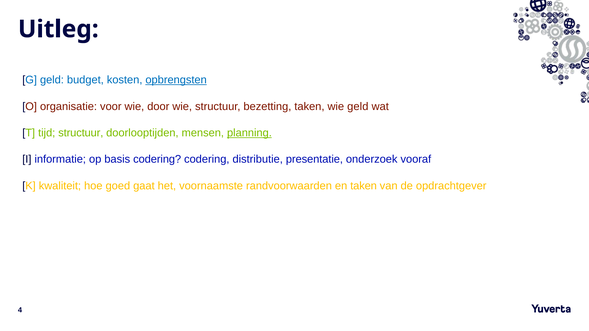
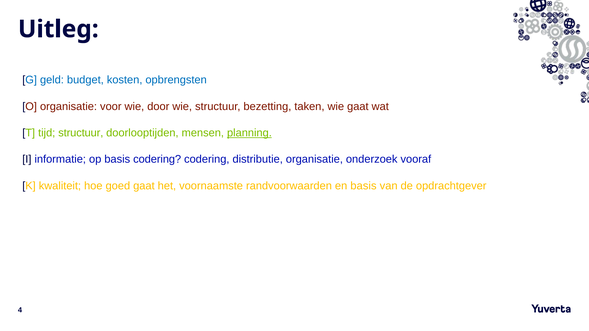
opbrengsten underline: present -> none
wie geld: geld -> gaat
distributie presentatie: presentatie -> organisatie
en taken: taken -> basis
